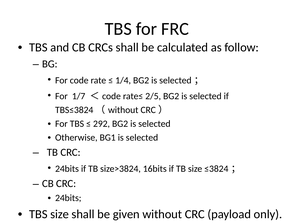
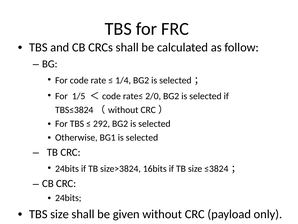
1/7: 1/7 -> 1/5
2/5: 2/5 -> 2/0
